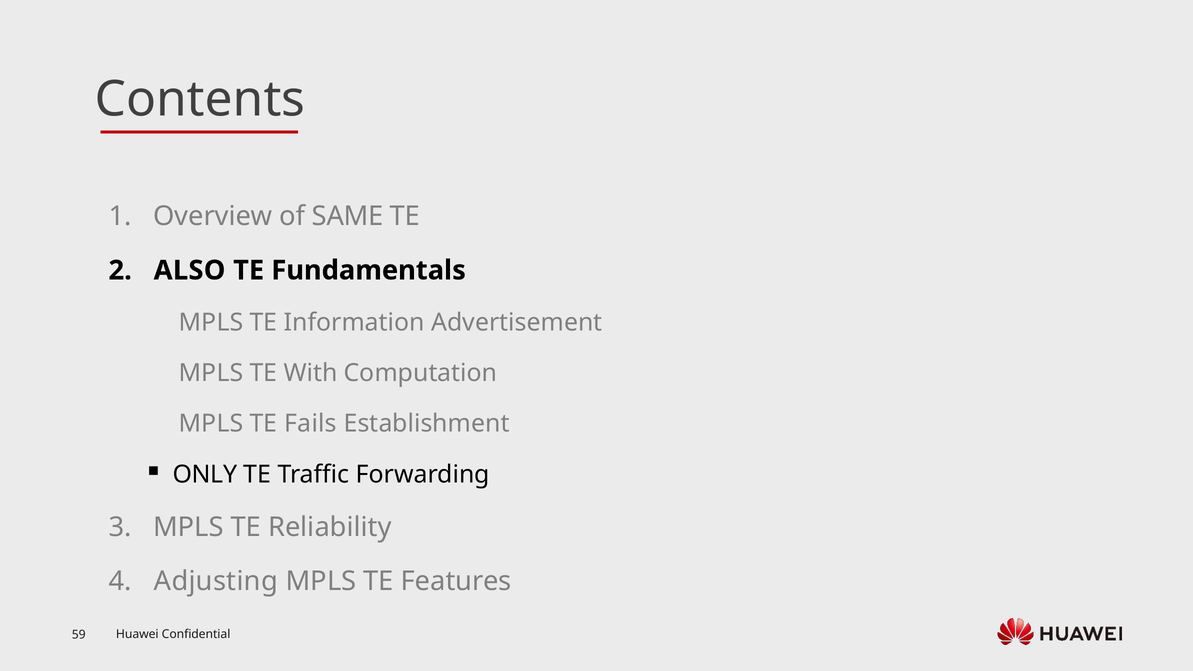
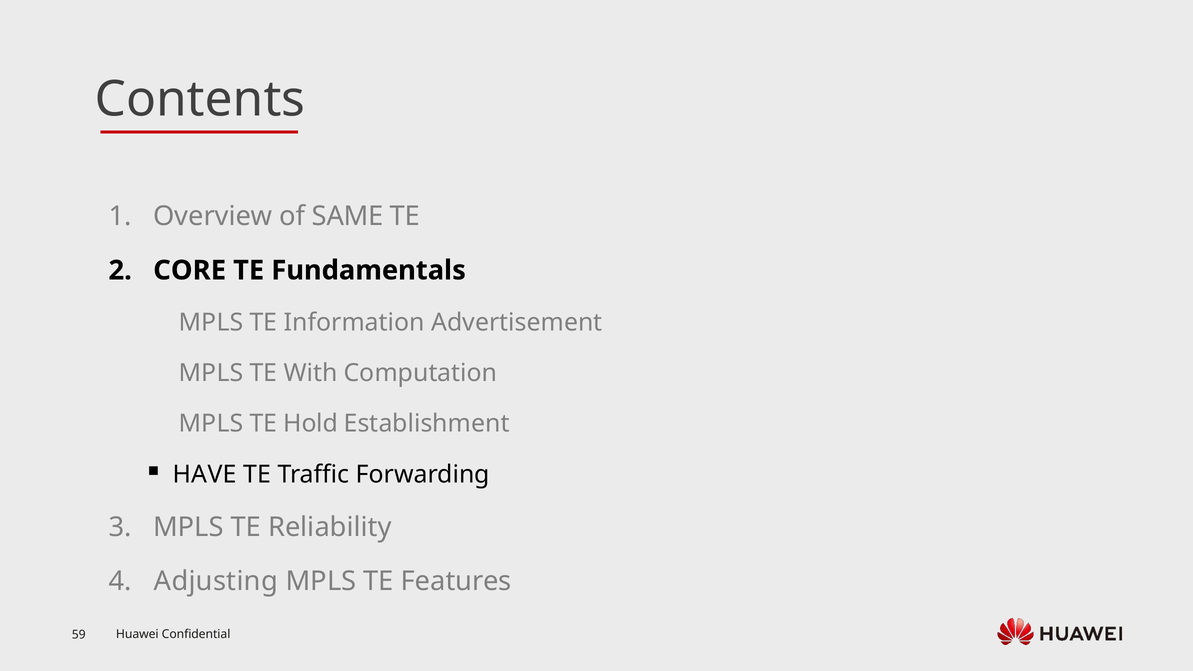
ALSO: ALSO -> CORE
Fails: Fails -> Hold
ONLY: ONLY -> HAVE
